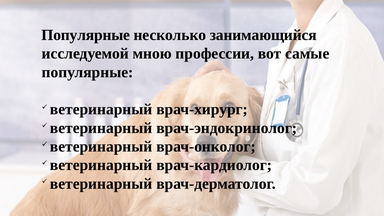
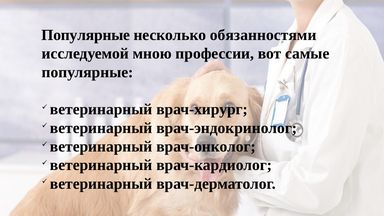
занимающийся: занимающийся -> обязанностями
